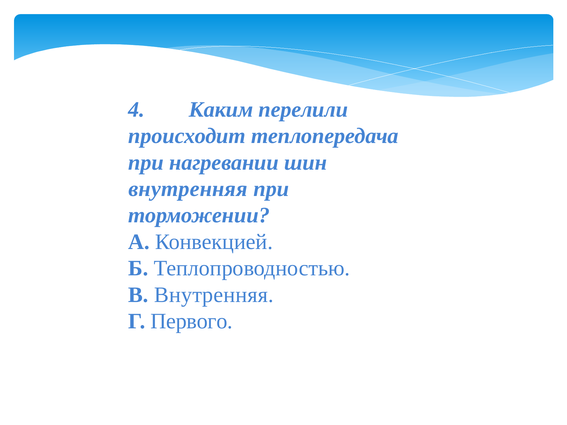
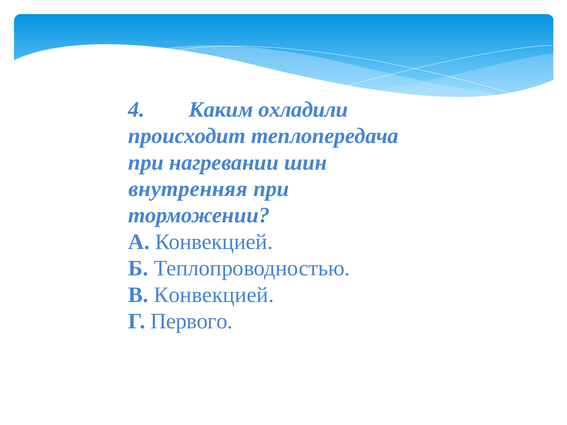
перелили: перелили -> охладили
В Внутренняя: Внутренняя -> Конвекцией
